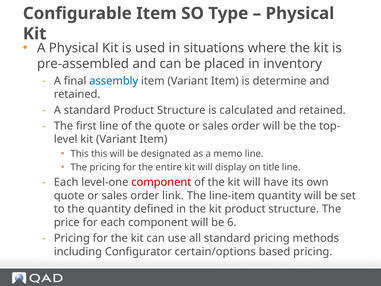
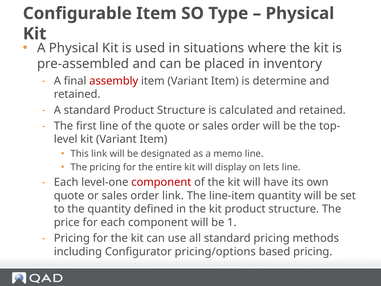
assembly colour: blue -> red
This this: this -> link
title: title -> lets
6: 6 -> 1
certain/options: certain/options -> pricing/options
